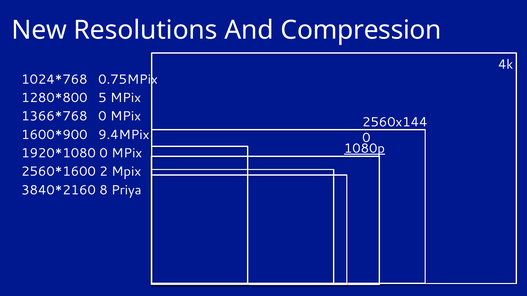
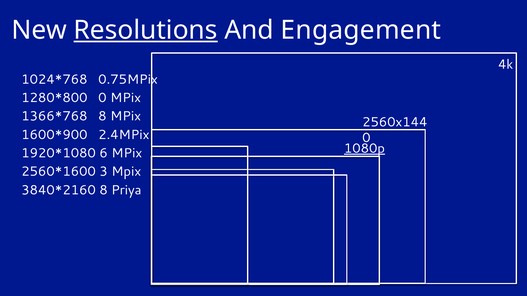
Resolutions underline: none -> present
Compression: Compression -> Engagement
5 at (102, 98): 5 -> 0
0 at (102, 116): 0 -> 8
9.4MPix: 9.4MPix -> 2.4MPix
0 at (104, 153): 0 -> 6
2: 2 -> 3
